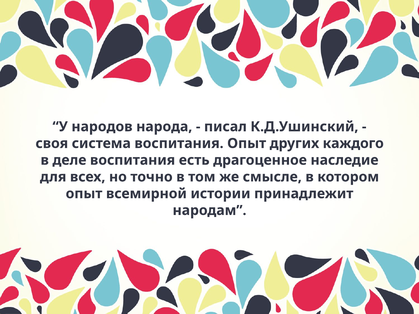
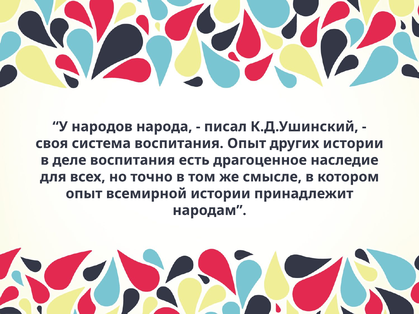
других каждого: каждого -> истории
